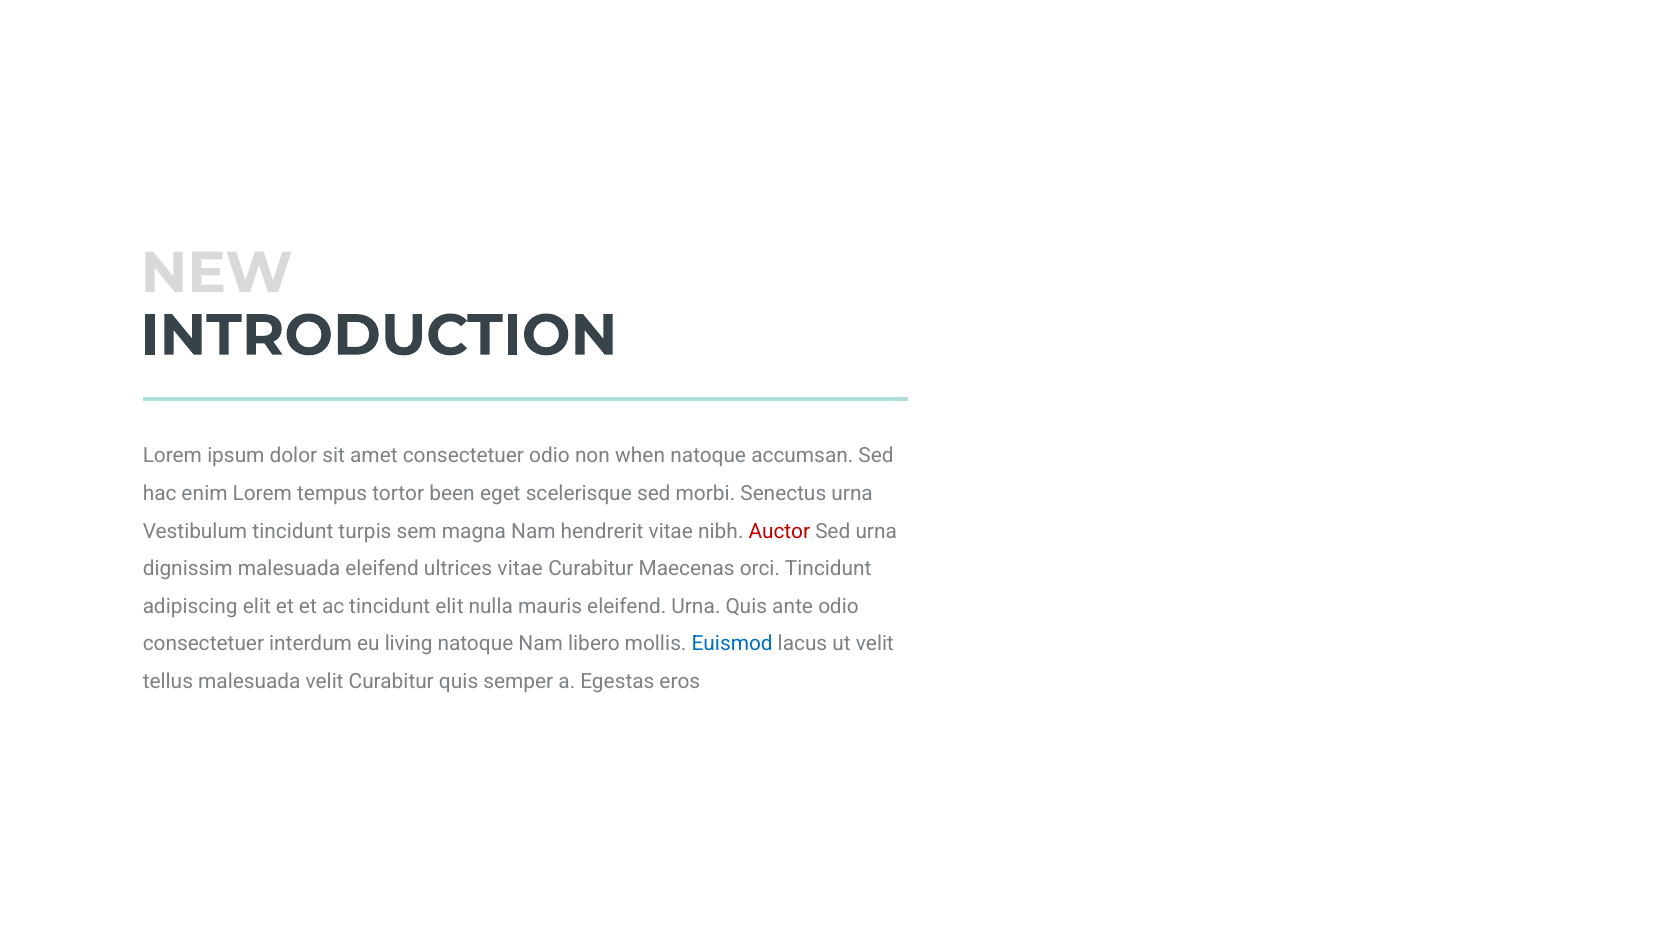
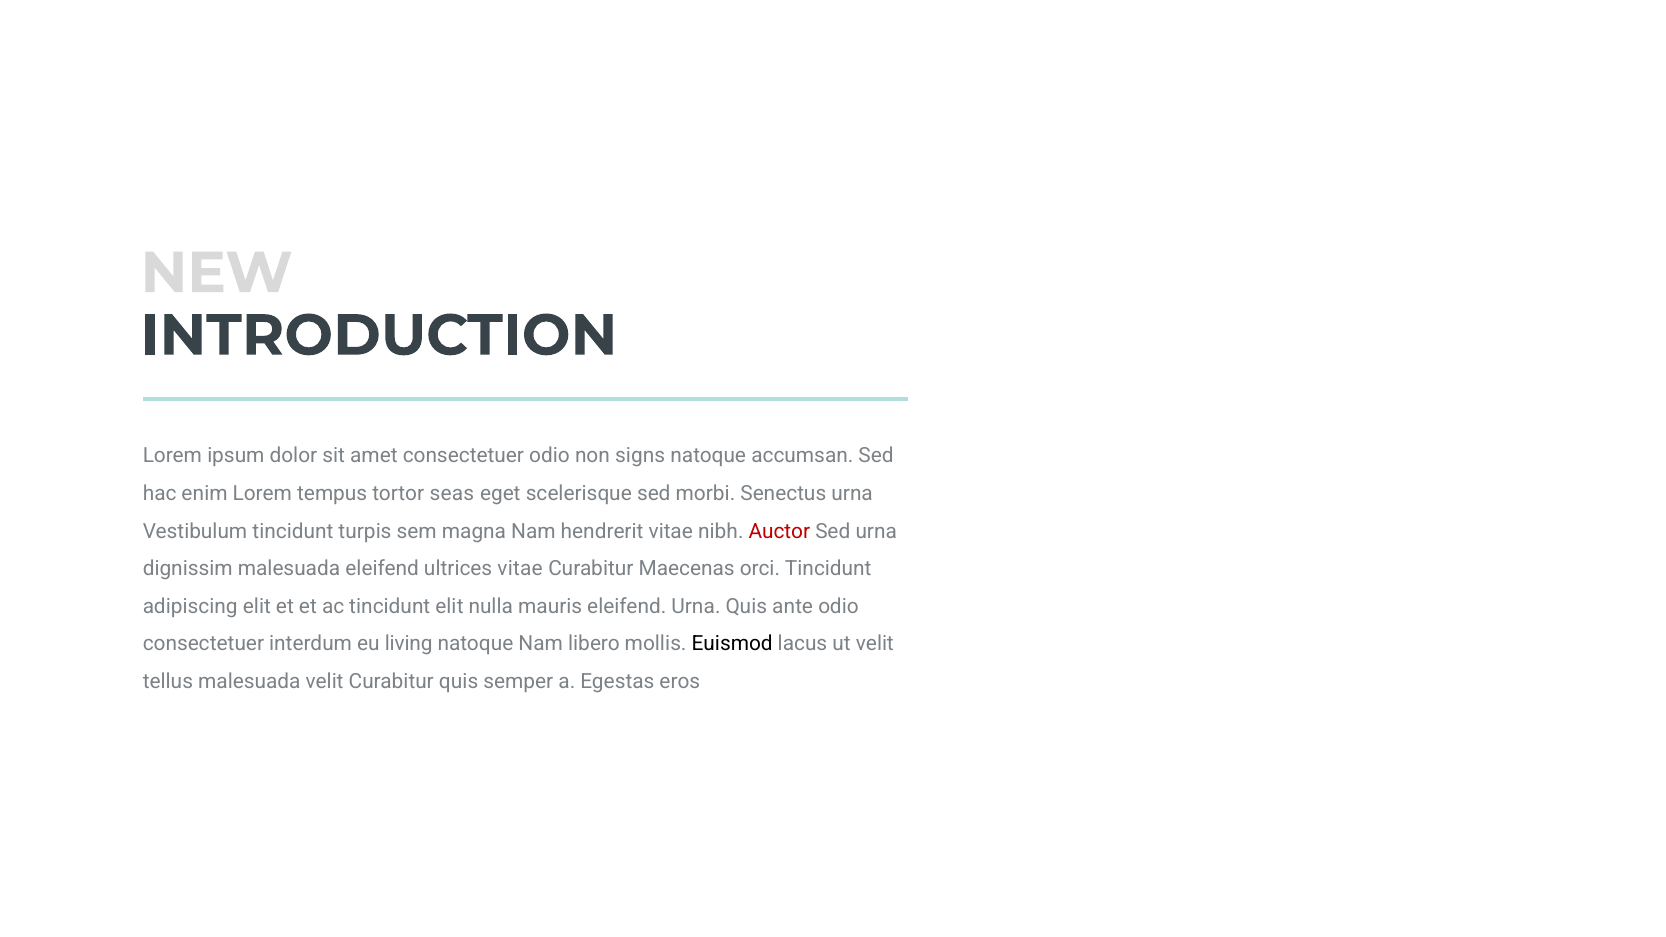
when: when -> signs
been: been -> seas
Euismod colour: blue -> black
